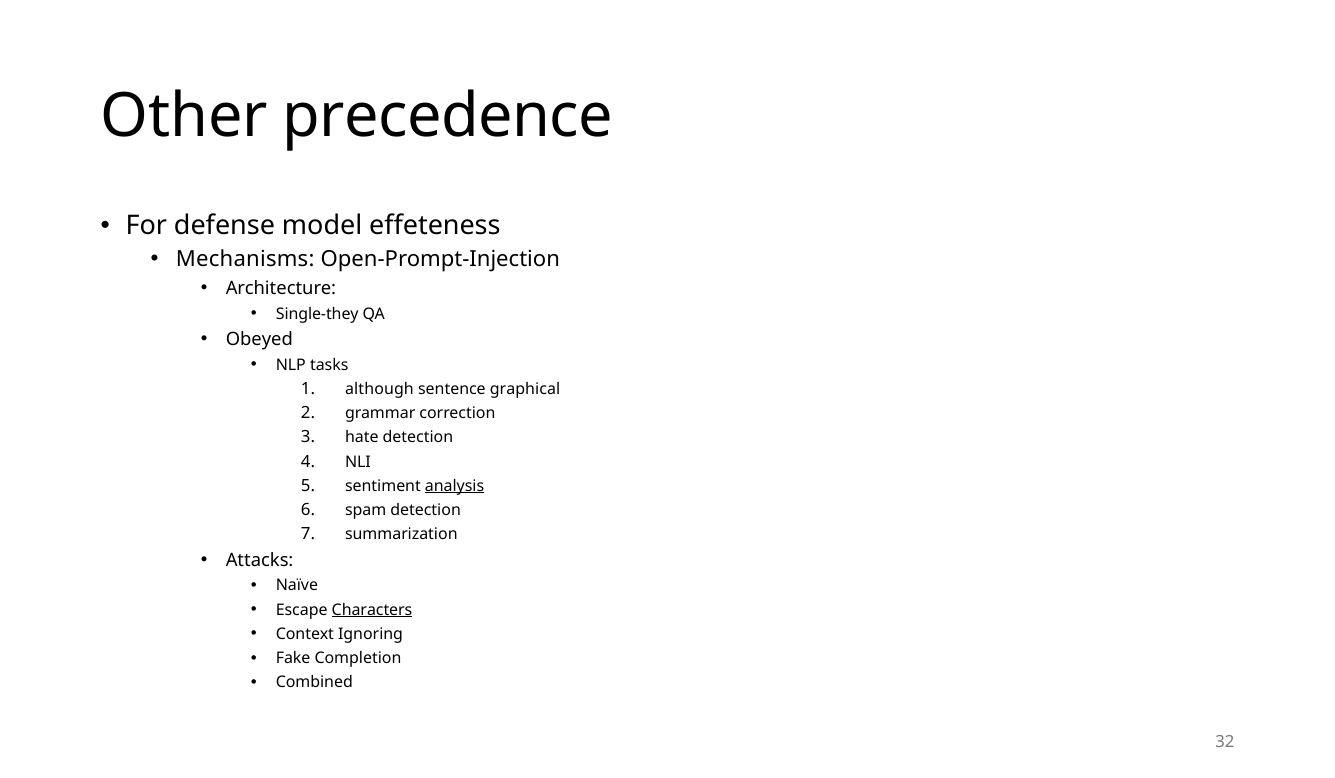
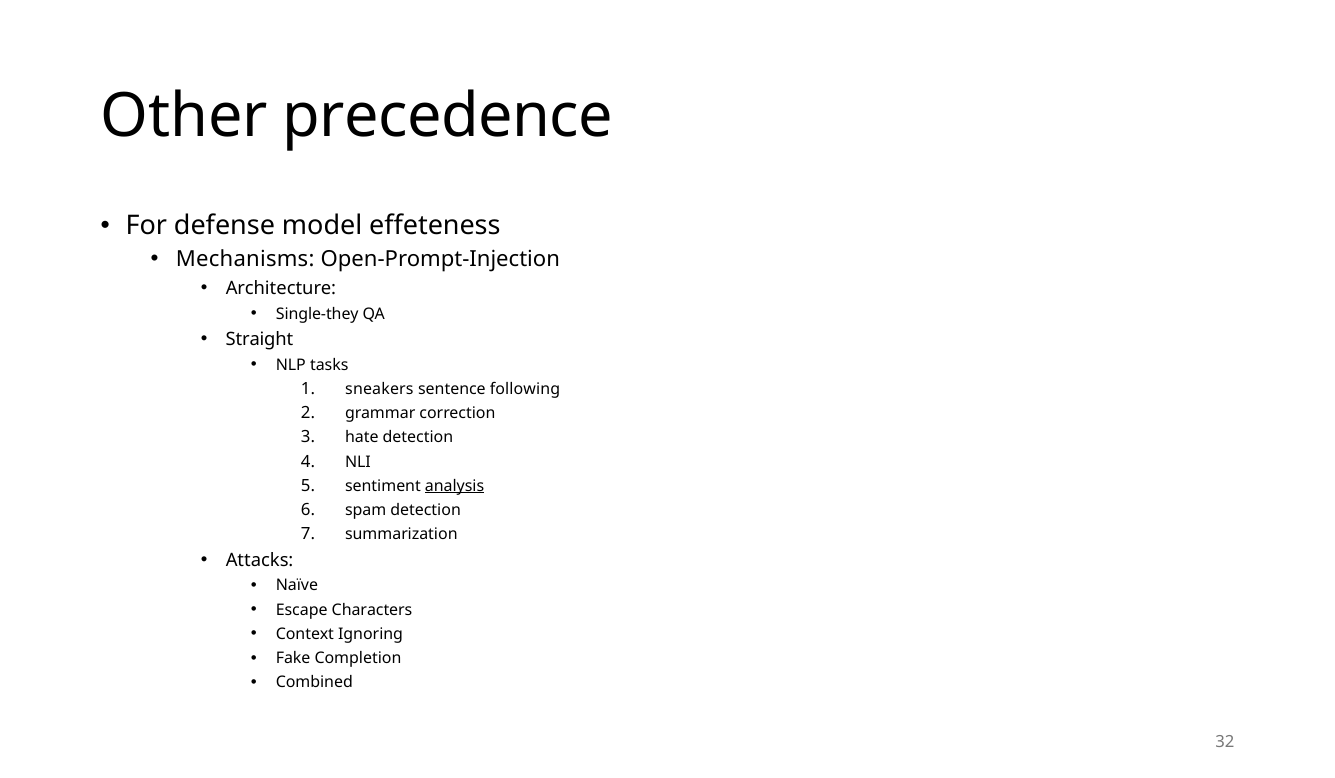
Obeyed: Obeyed -> Straight
although: although -> sneakers
graphical: graphical -> following
Characters underline: present -> none
